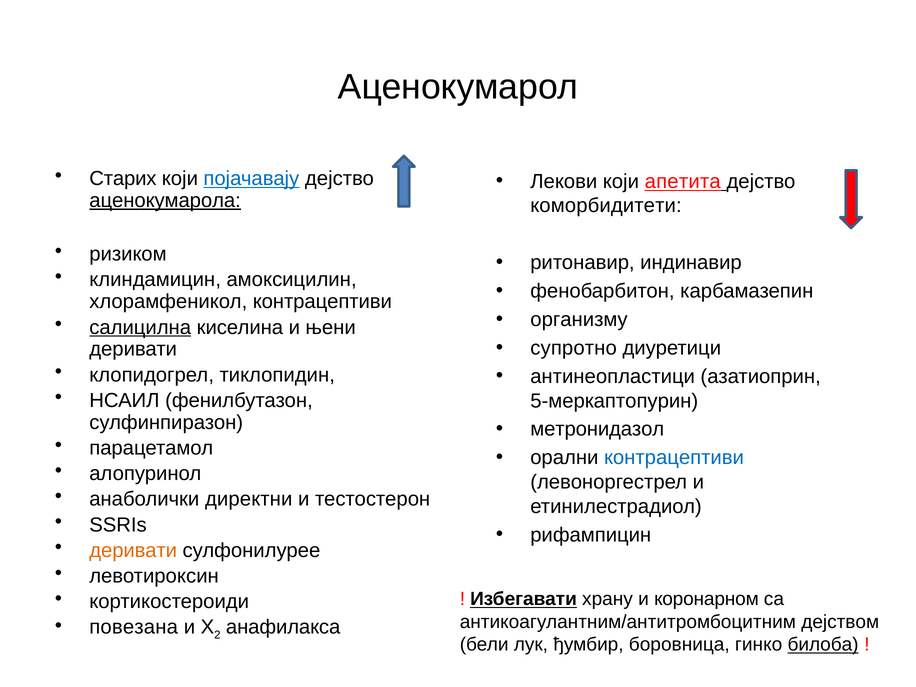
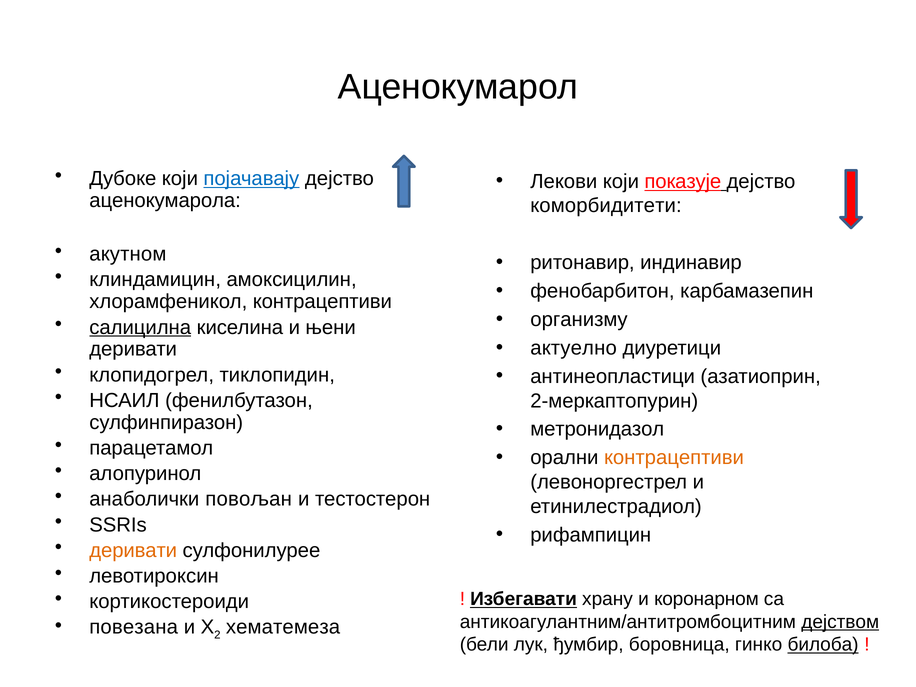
Старих: Старих -> Дубоке
апетита: апетита -> показује
аценокумарола underline: present -> none
ризиком: ризиком -> акутном
супротно: супротно -> актуелно
5-меркаптопурин: 5-меркаптопурин -> 2-меркаптопурин
контрацептиви at (674, 458) colour: blue -> orange
директни: директни -> повољан
дејством underline: none -> present
анафилакса: анафилакса -> хематемеза
